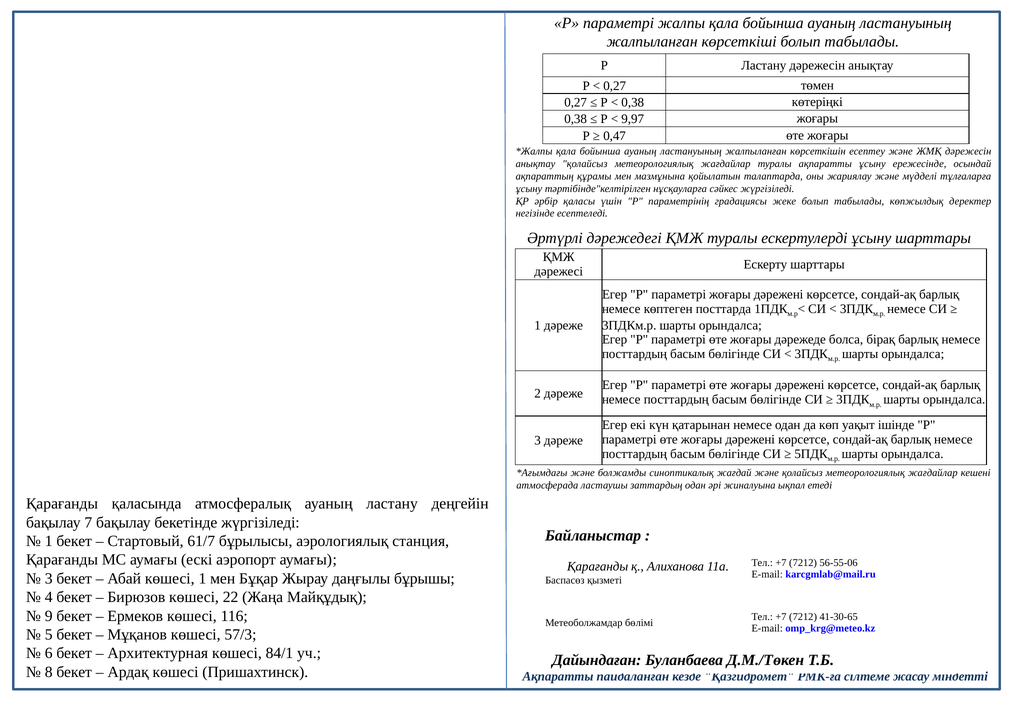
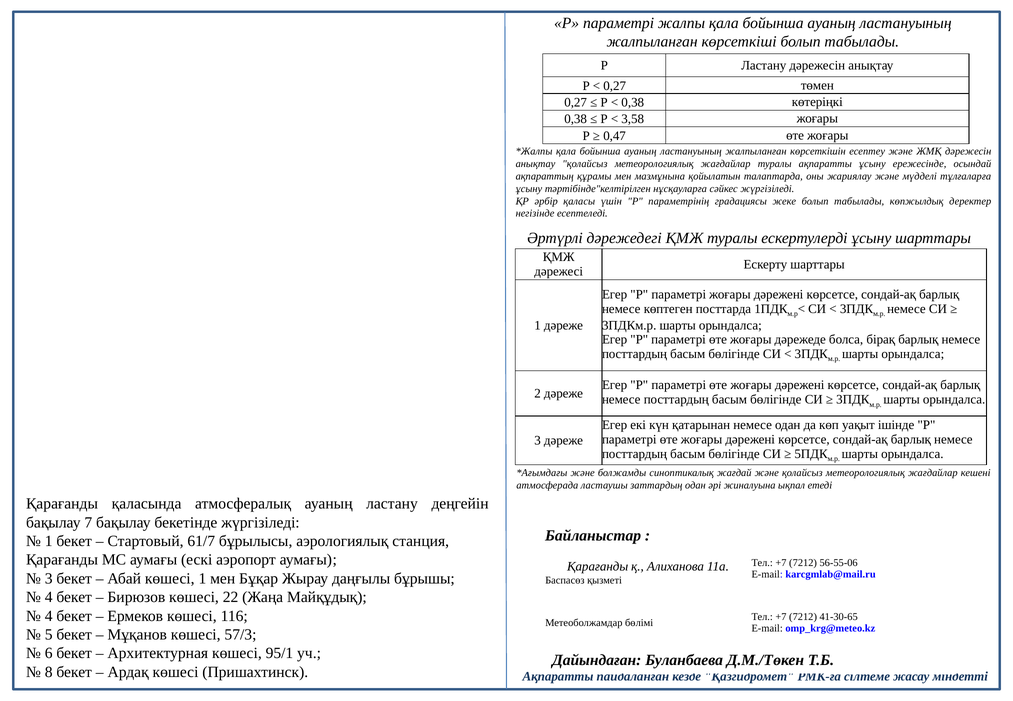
9,97: 9,97 -> 3,58
9 at (49, 616): 9 -> 4
84/1: 84/1 -> 95/1
